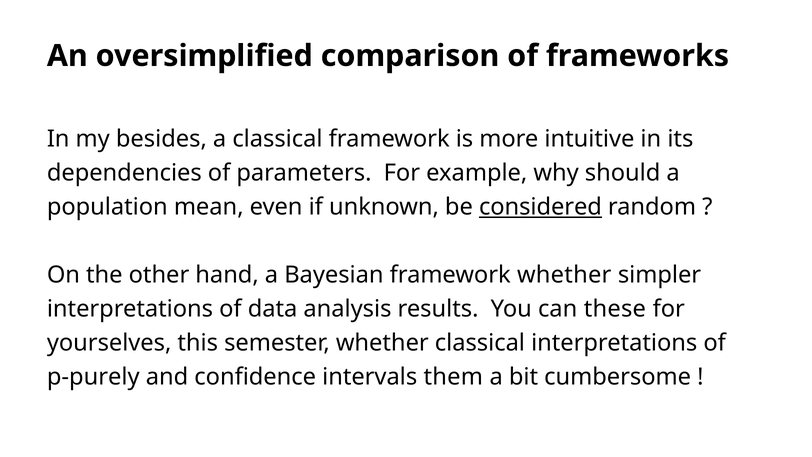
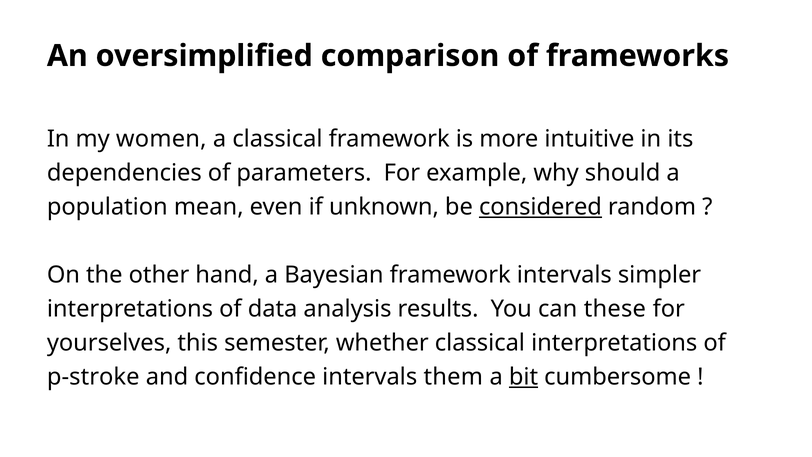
besides: besides -> women
framework whether: whether -> intervals
p-purely: p-purely -> p-stroke
bit underline: none -> present
